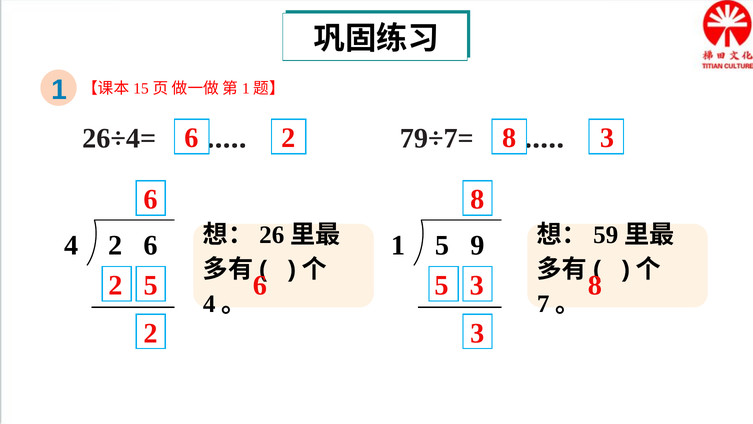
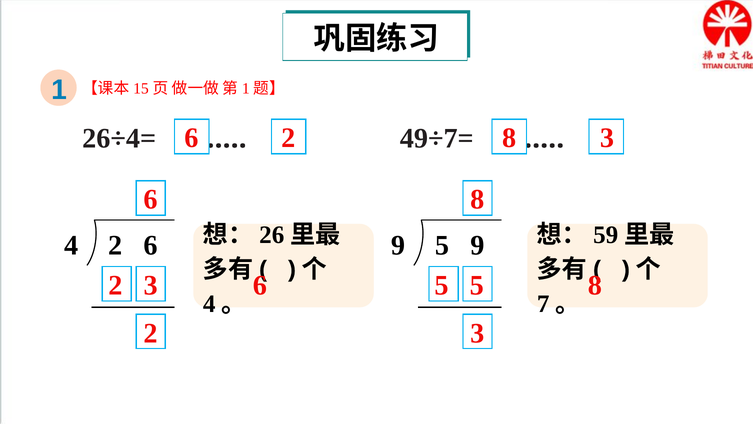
79÷7=: 79÷7= -> 49÷7=
6 1: 1 -> 9
2 5: 5 -> 3
5 3: 3 -> 5
